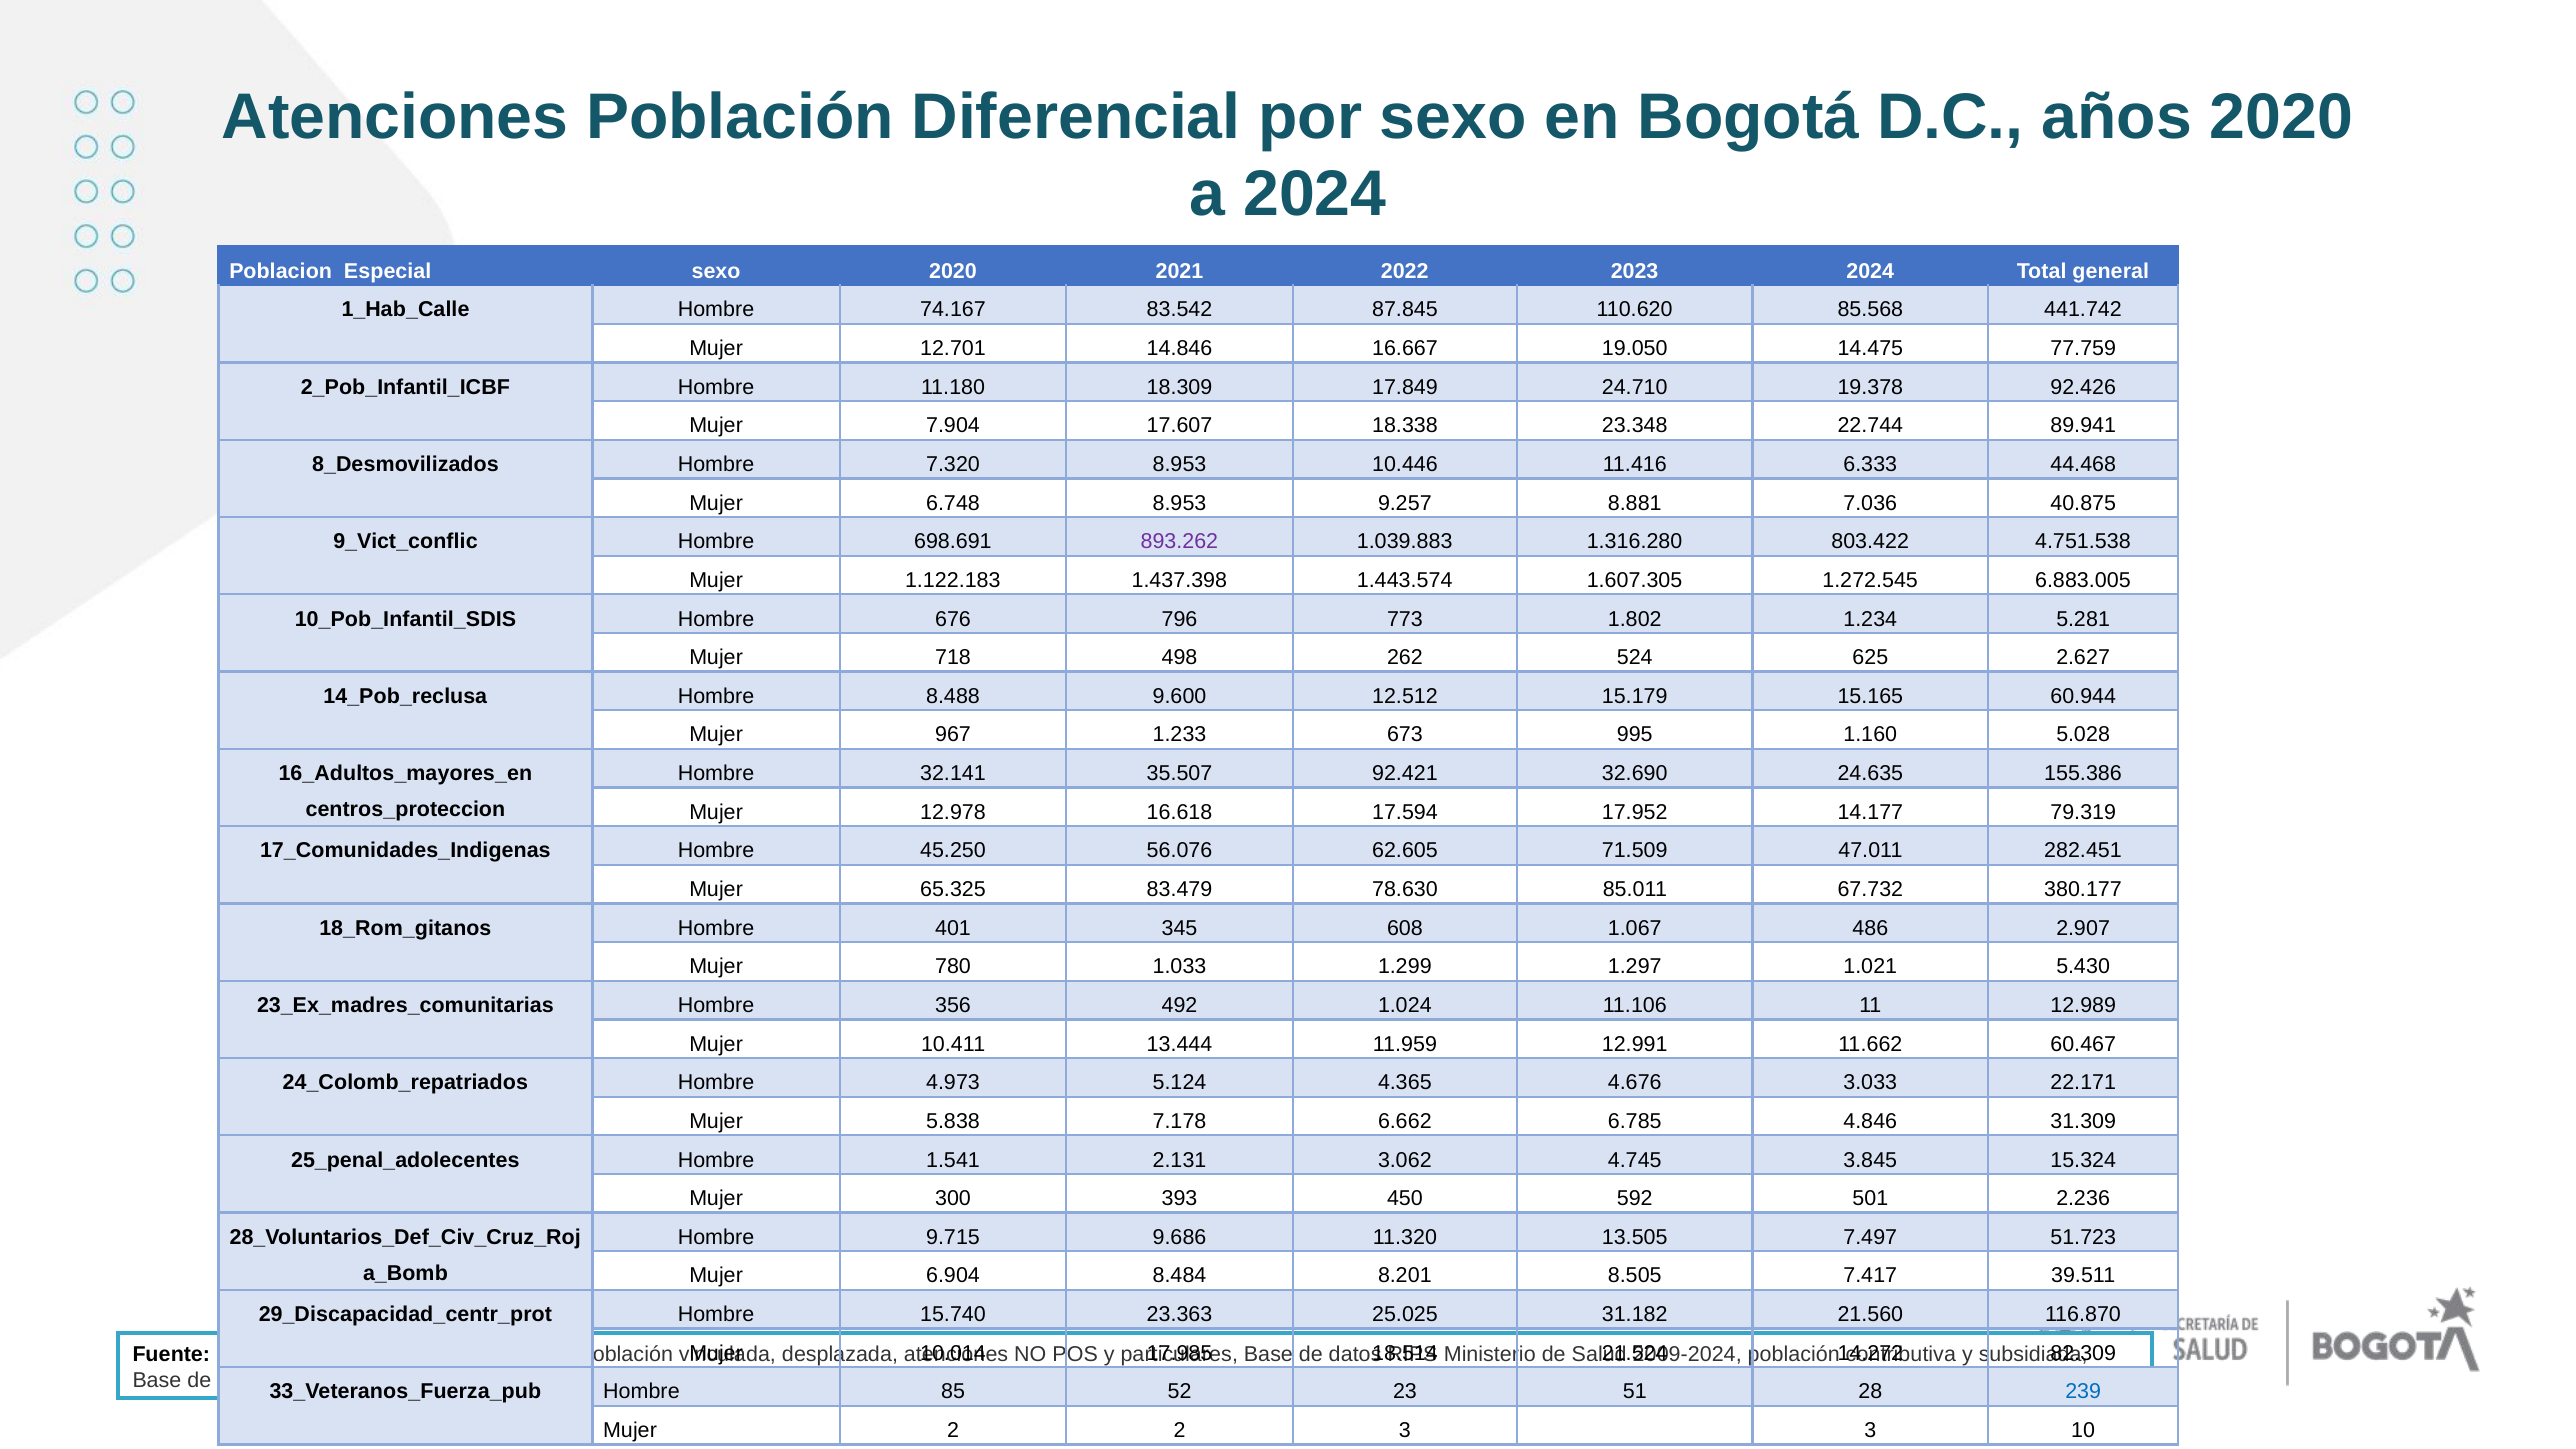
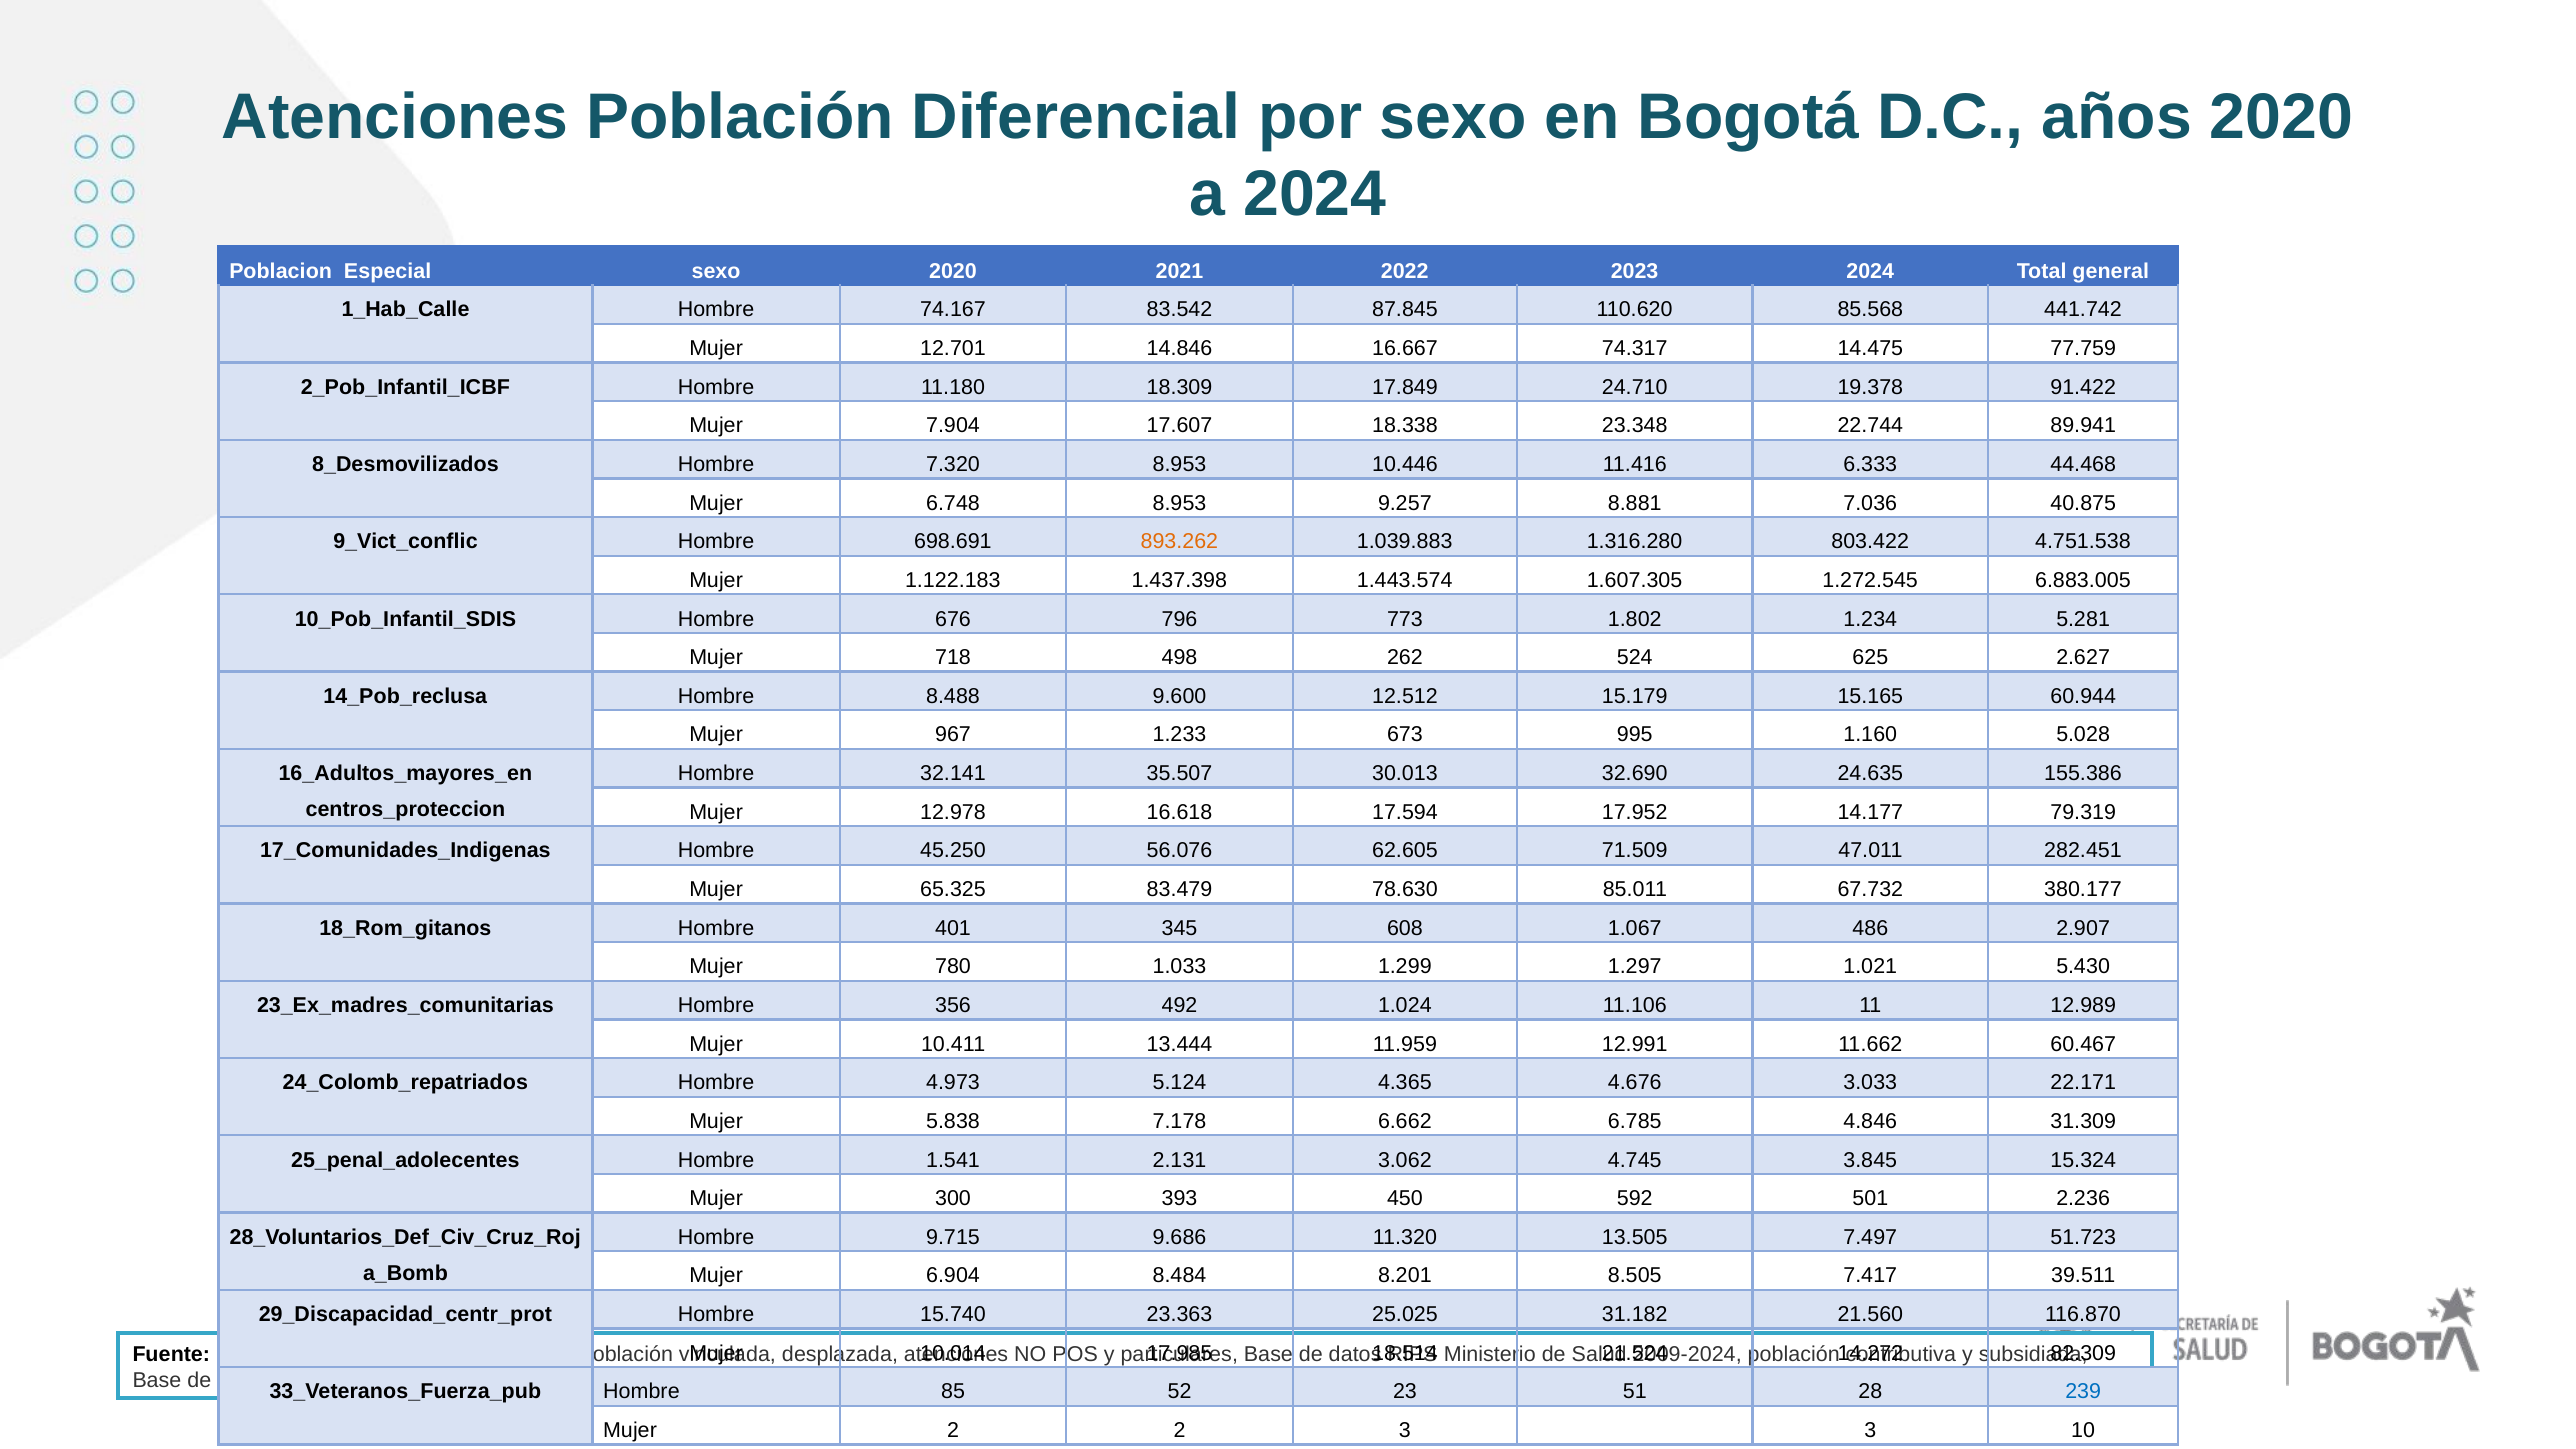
19.050: 19.050 -> 74.317
92.426: 92.426 -> 91.422
893.262 colour: purple -> orange
92.421: 92.421 -> 30.013
